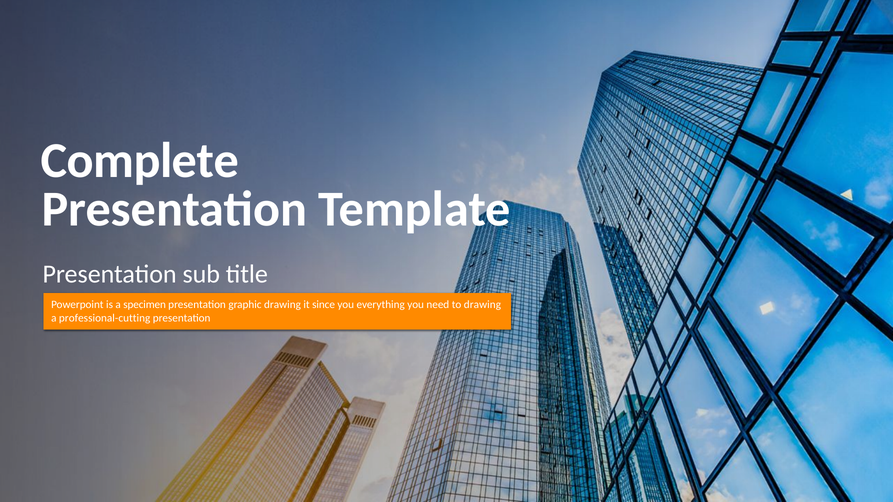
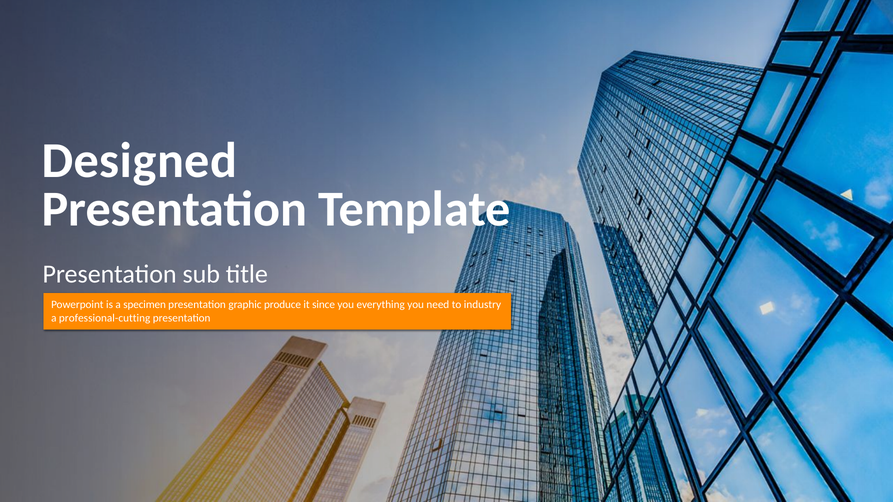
Complete: Complete -> Designed
graphic drawing: drawing -> produce
to drawing: drawing -> industry
